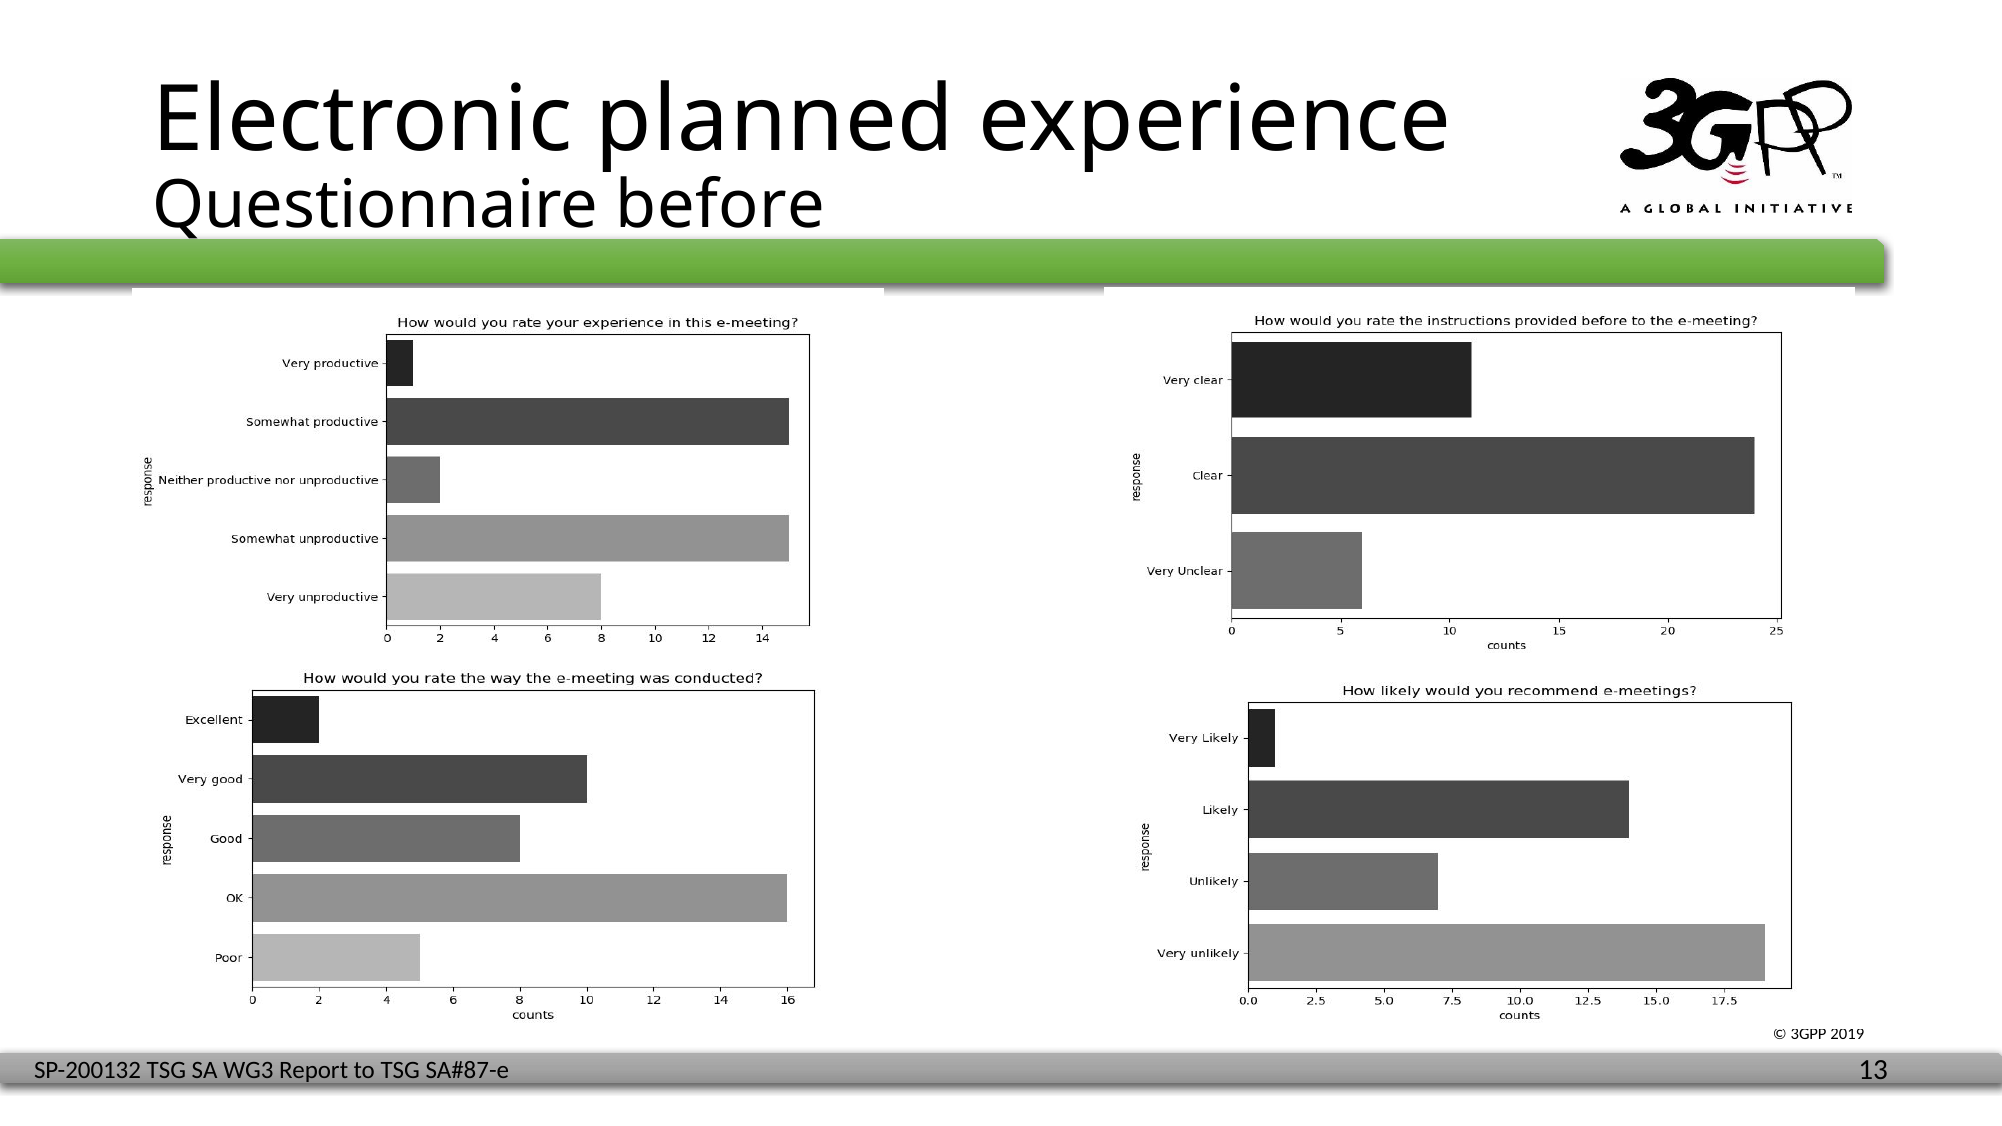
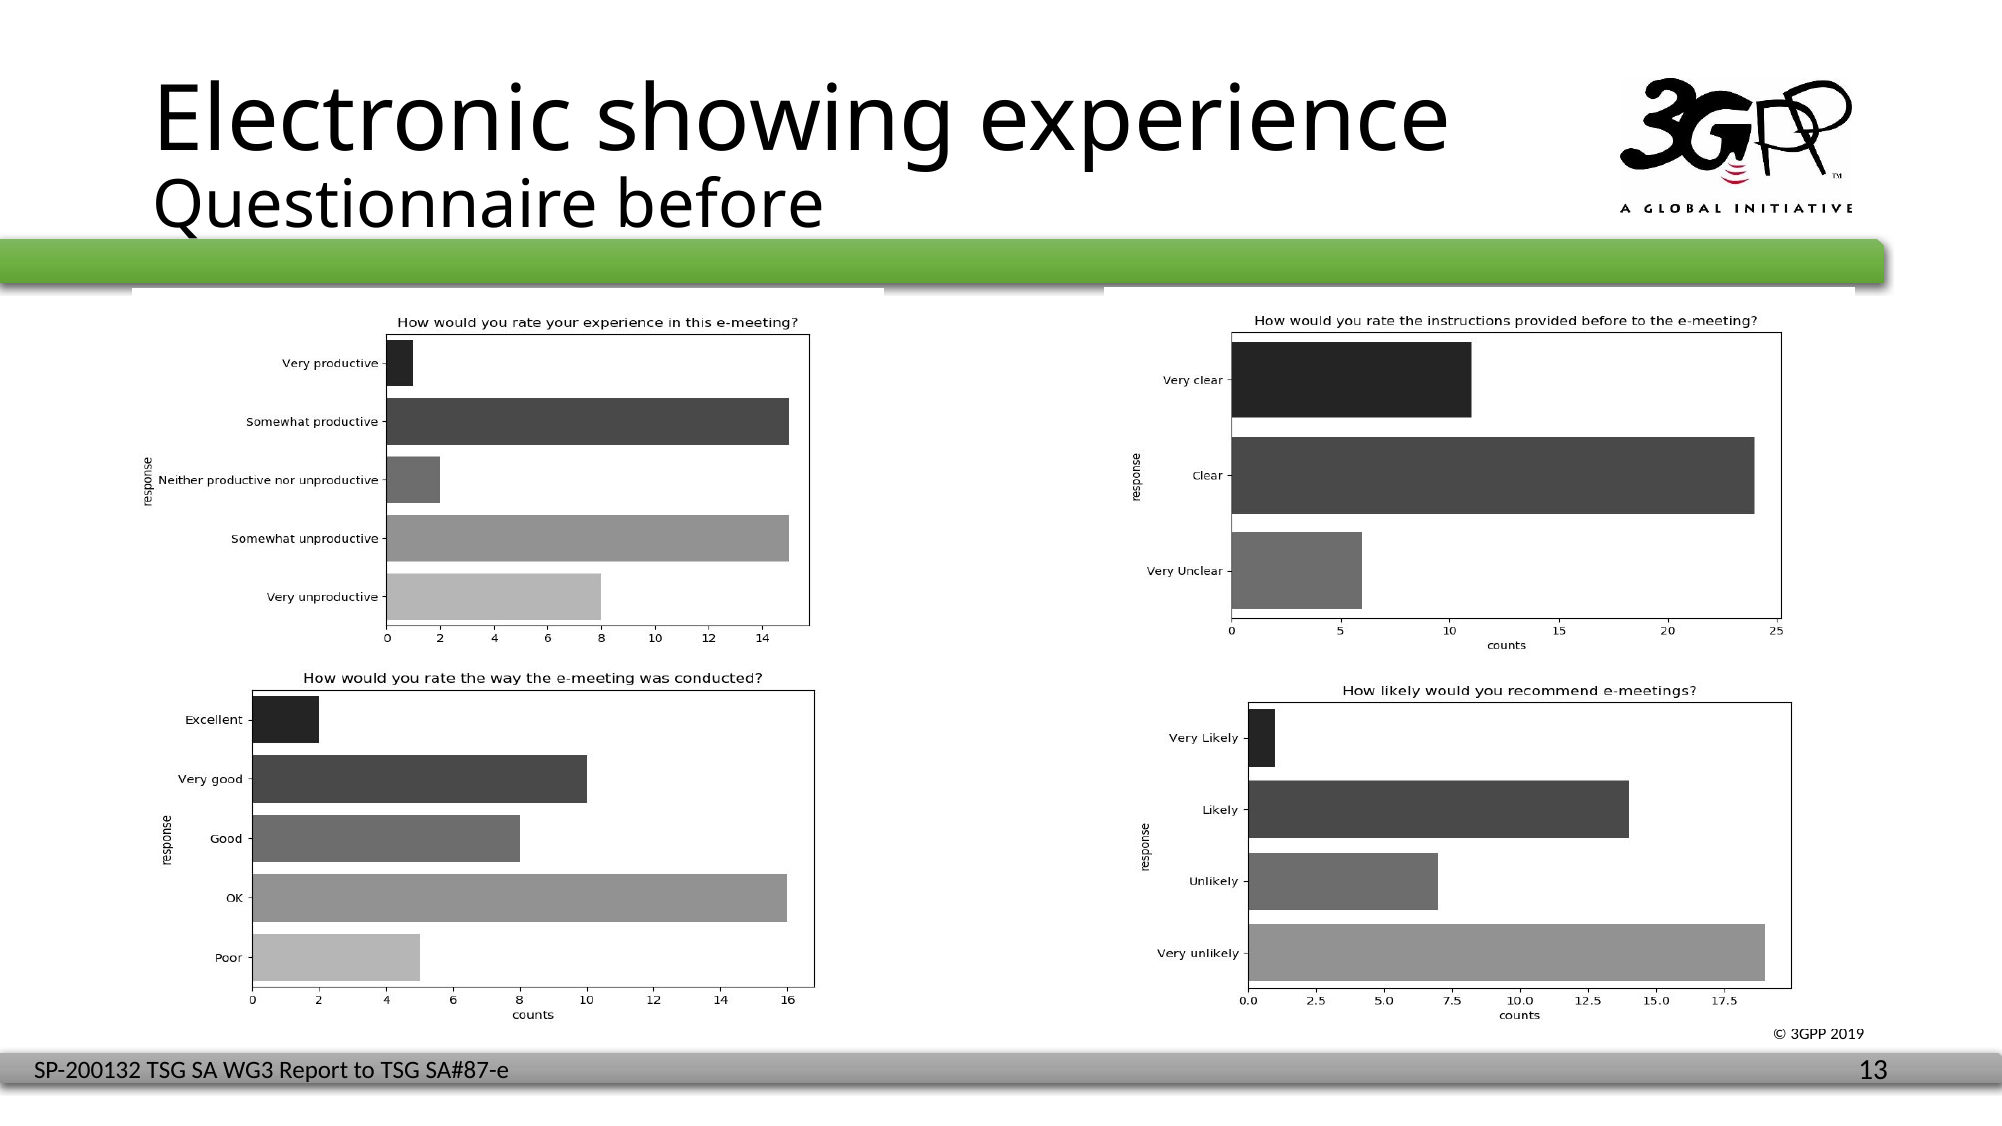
planned: planned -> showing
